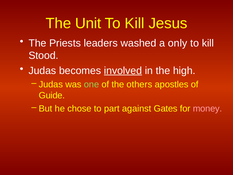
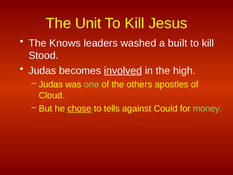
Priests: Priests -> Knows
only: only -> built
Guide: Guide -> Cloud
chose underline: none -> present
part: part -> tells
Gates: Gates -> Could
money colour: pink -> light green
